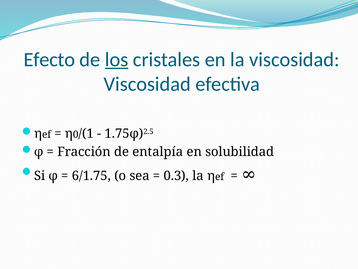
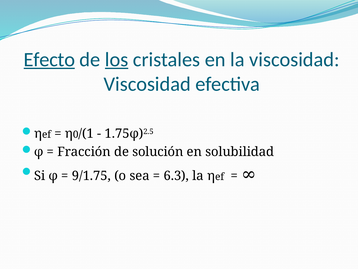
Efecto underline: none -> present
entalpía: entalpía -> solución
6/1.75: 6/1.75 -> 9/1.75
0.3: 0.3 -> 6.3
